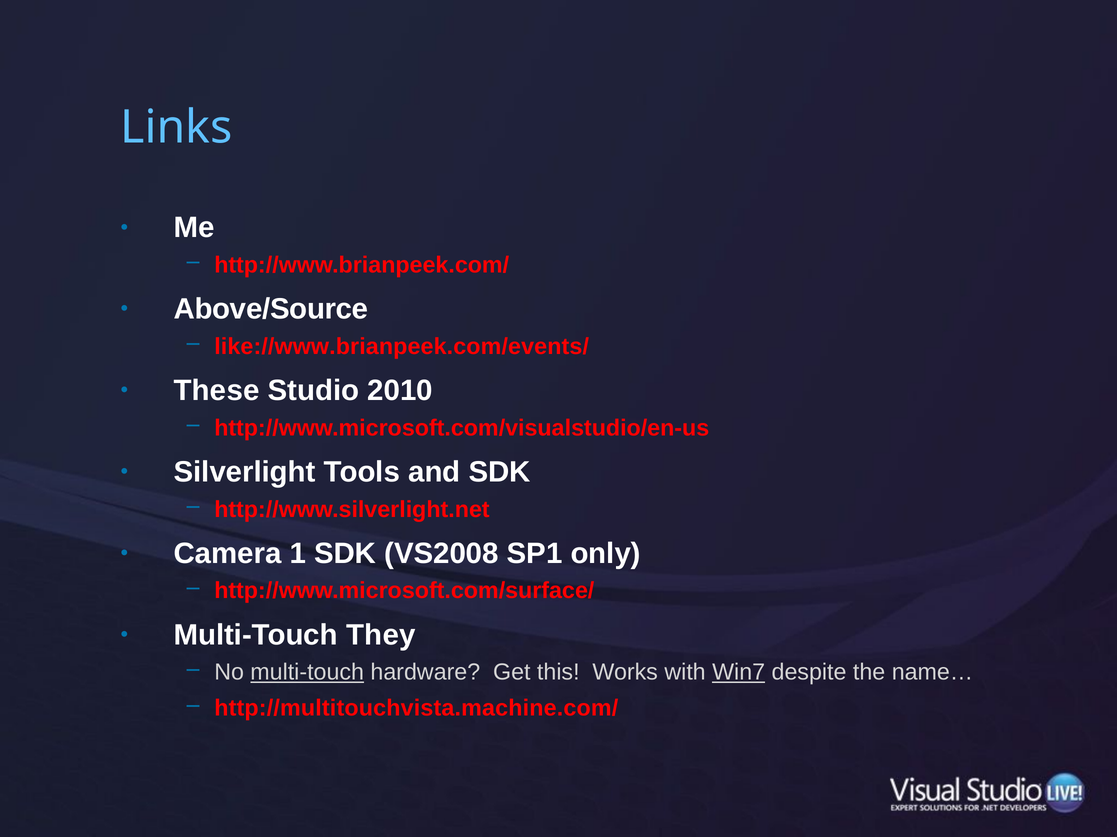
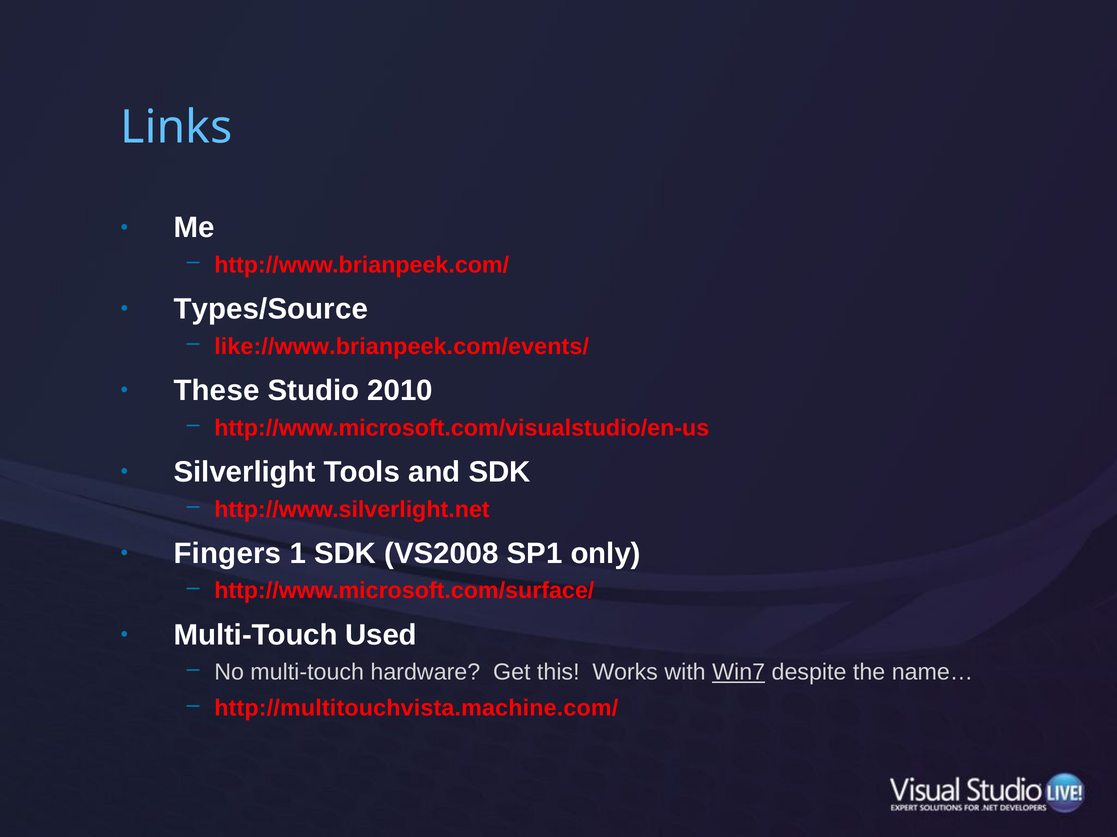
Above/Source: Above/Source -> Types/Source
Camera: Camera -> Fingers
They: They -> Used
multi-touch at (307, 673) underline: present -> none
